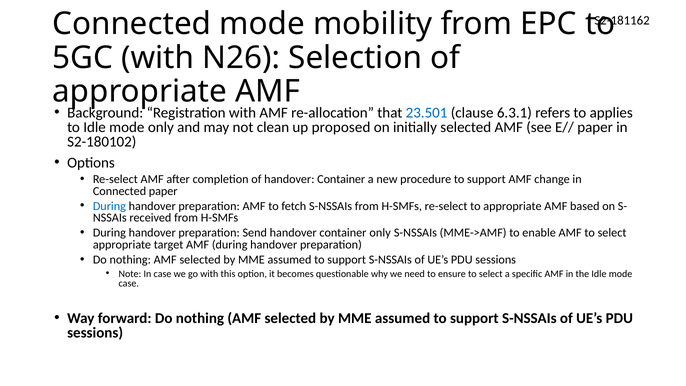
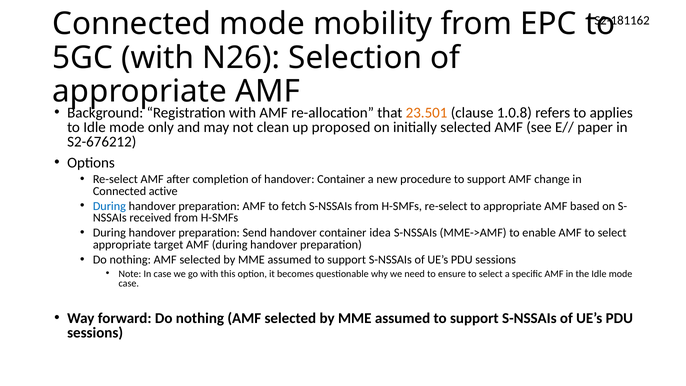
23.501 colour: blue -> orange
6.3.1: 6.3.1 -> 1.0.8
S2-180102: S2-180102 -> S2-676212
Connected paper: paper -> active
container only: only -> idea
